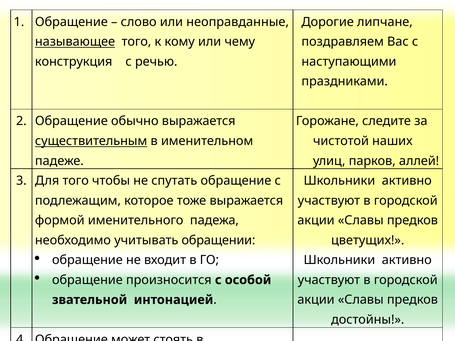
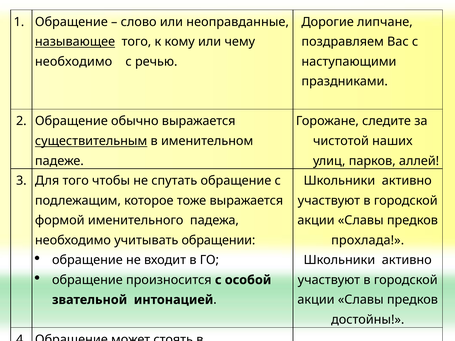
конструкция at (74, 62): конструкция -> необходимо
цветущих: цветущих -> прохлада
